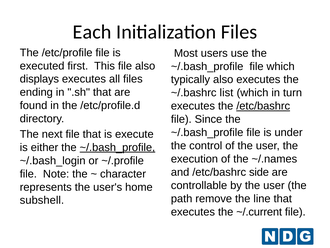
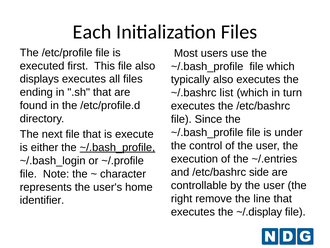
/etc/bashrc at (263, 106) underline: present -> none
~/.names: ~/.names -> ~/.entries
path: path -> right
subshell: subshell -> identifier
~/.current: ~/.current -> ~/.display
